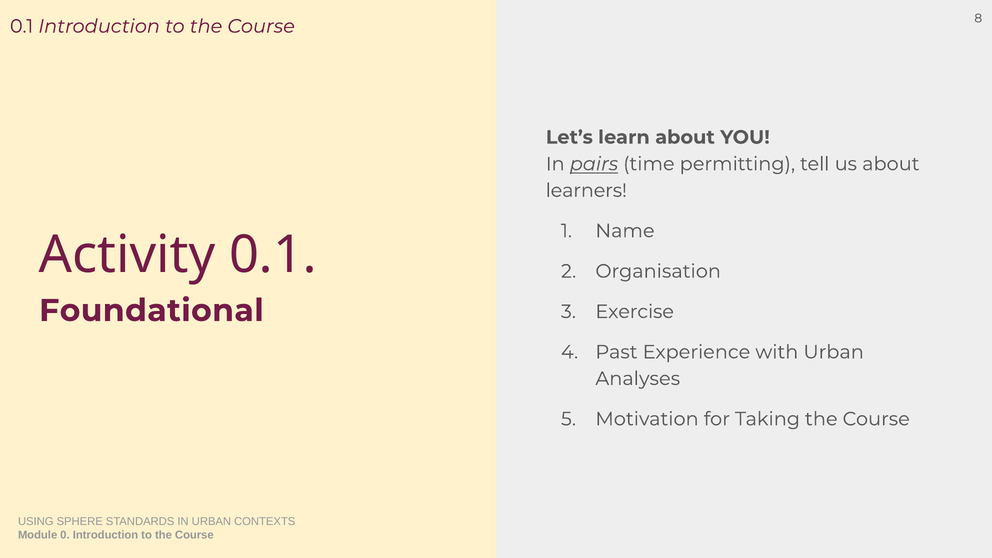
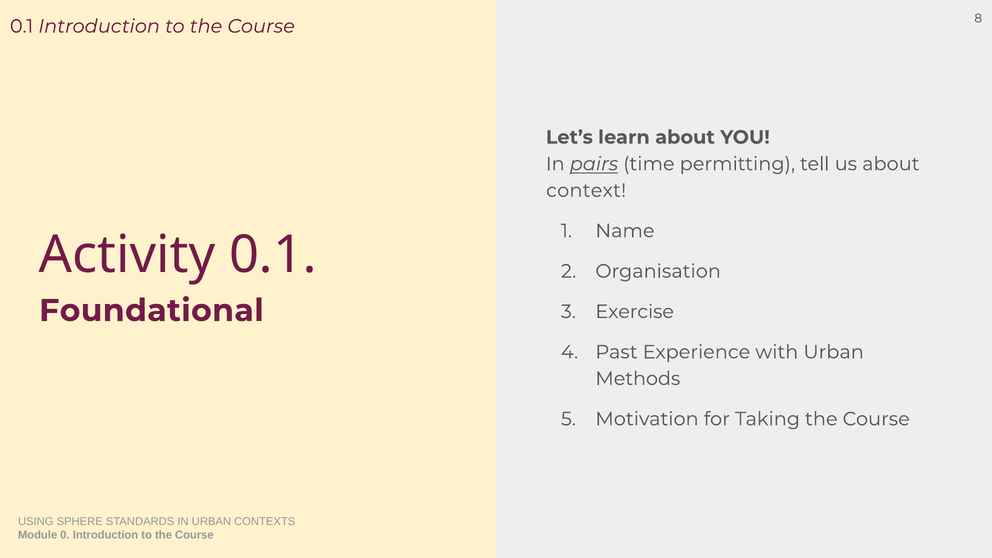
learners: learners -> context
Analyses: Analyses -> Methods
